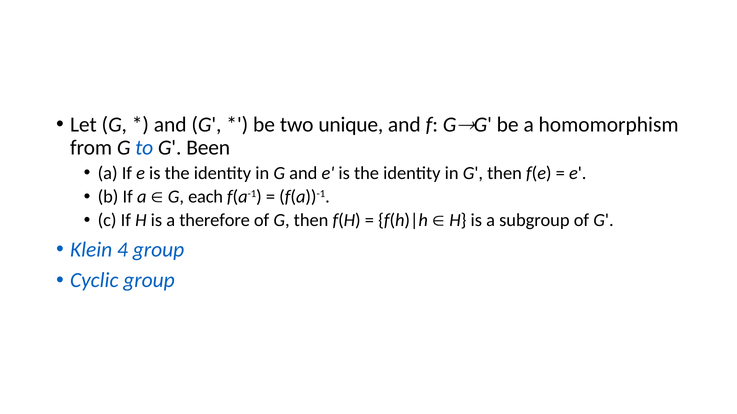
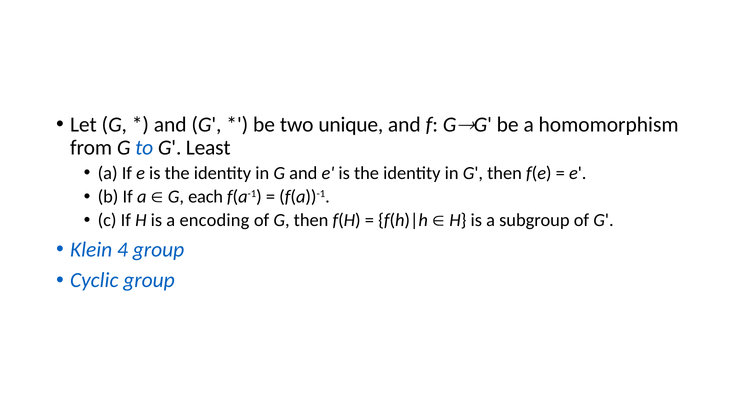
Been: Been -> Least
therefore: therefore -> encoding
